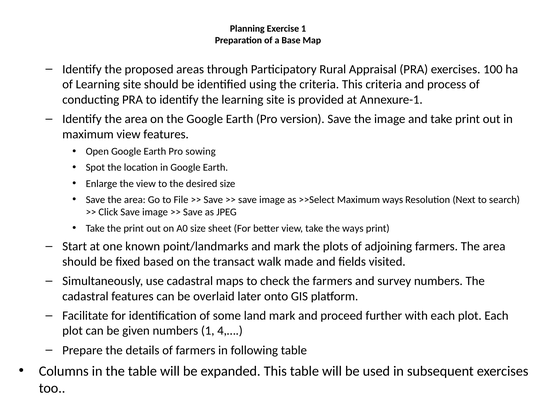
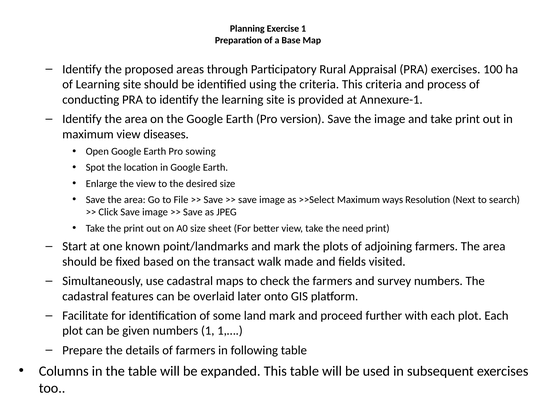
view features: features -> diseases
the ways: ways -> need
4,…: 4,… -> 1,…
